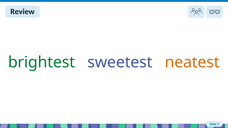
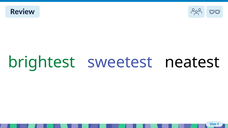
neatest colour: orange -> black
